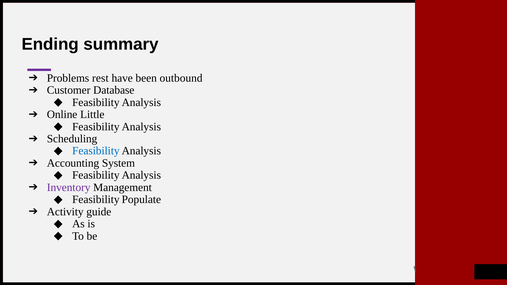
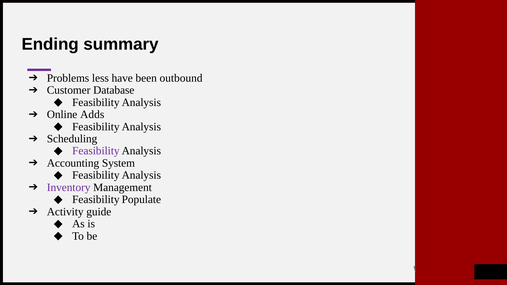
rest: rest -> less
Little: Little -> Adds
Feasibility at (96, 151) colour: blue -> purple
